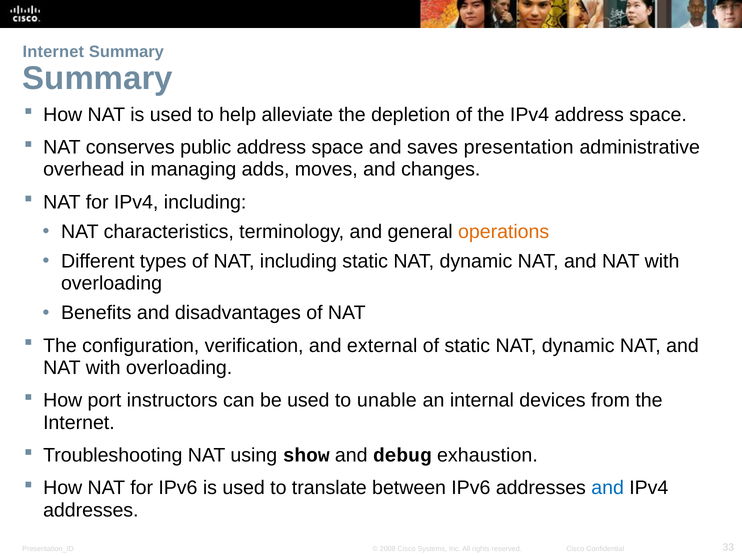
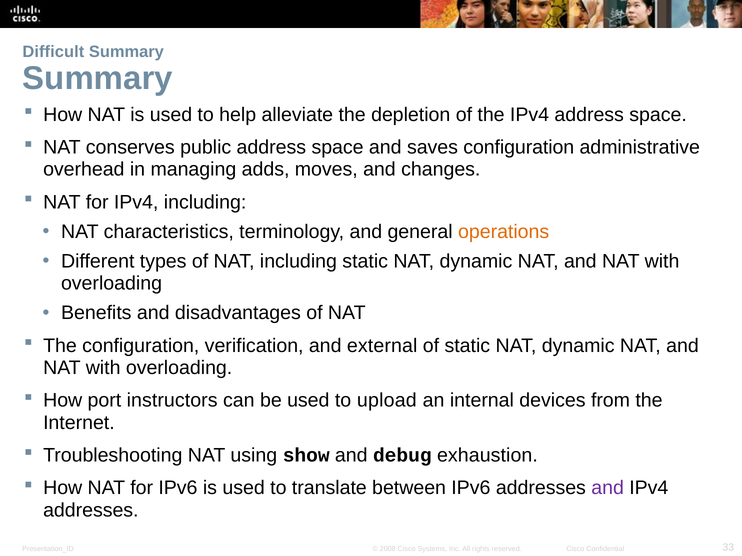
Internet at (53, 52): Internet -> Difficult
saves presentation: presentation -> configuration
unable: unable -> upload
and at (608, 488) colour: blue -> purple
